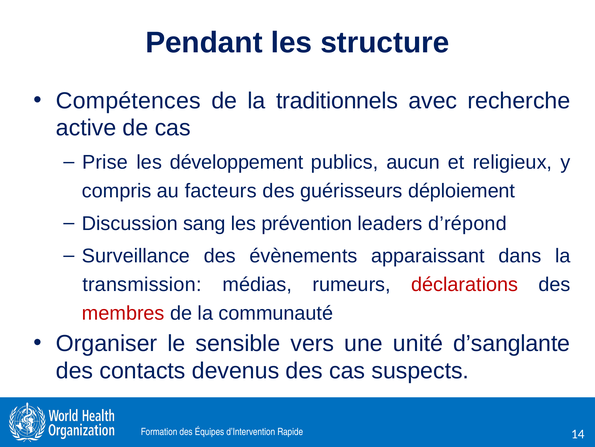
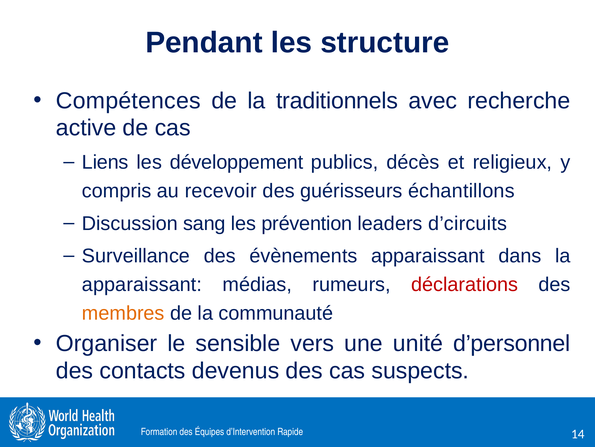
Prise: Prise -> Liens
aucun: aucun -> décès
facteurs: facteurs -> recevoir
déploiement: déploiement -> échantillons
d’répond: d’répond -> d’circuits
transmission at (142, 284): transmission -> apparaissant
membres colour: red -> orange
d’sanglante: d’sanglante -> d’personnel
